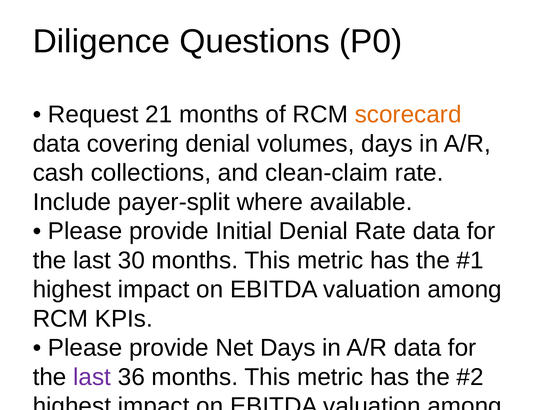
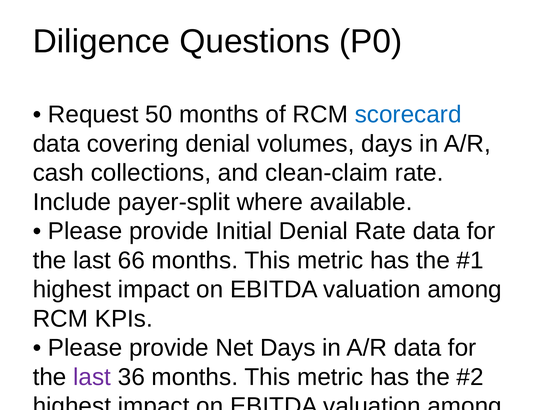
21: 21 -> 50
scorecard colour: orange -> blue
30: 30 -> 66
